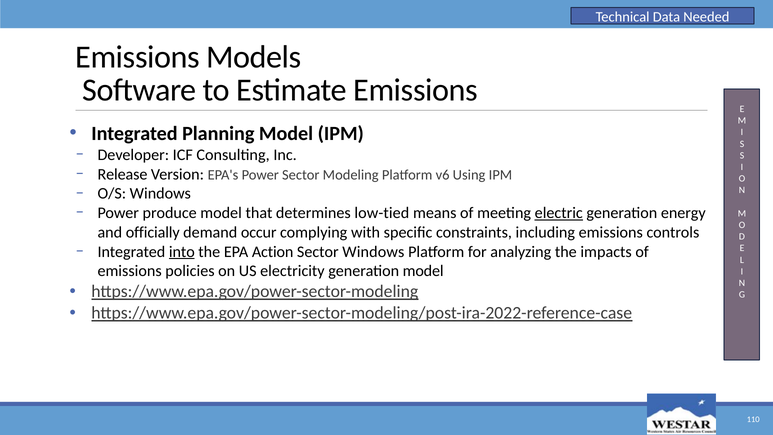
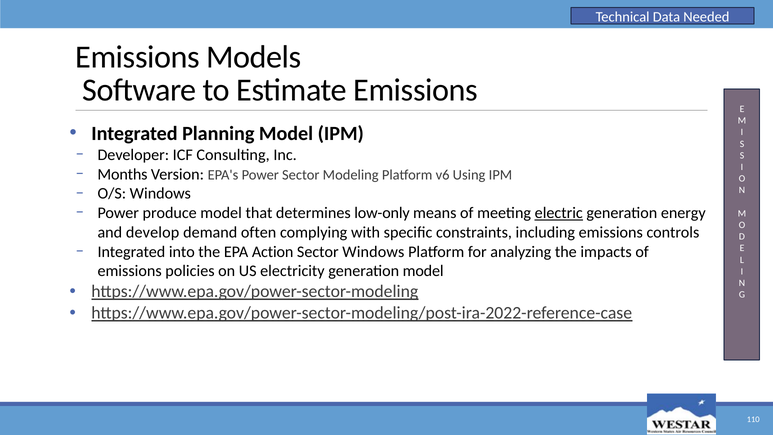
Release: Release -> Months
low-tied: low-tied -> low-only
officially: officially -> develop
occur: occur -> often
into underline: present -> none
